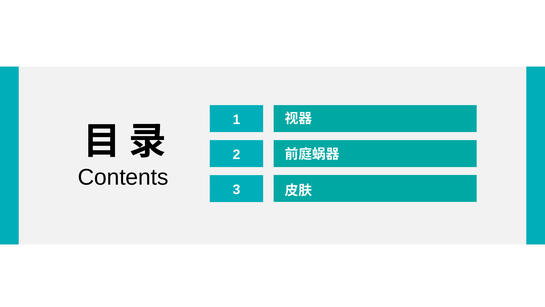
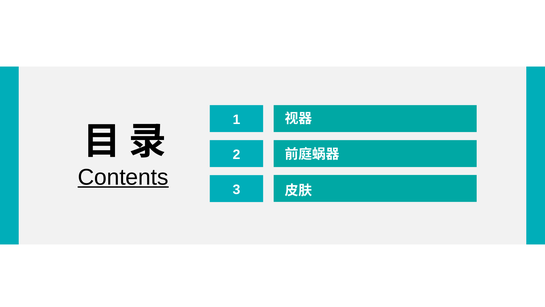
Contents underline: none -> present
